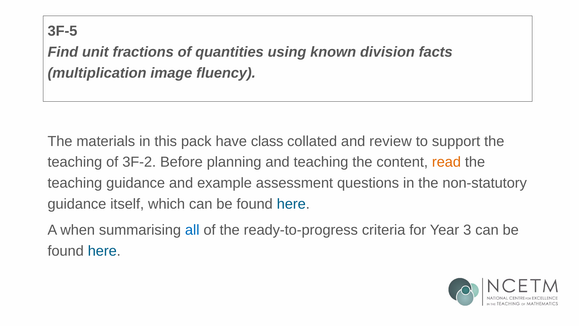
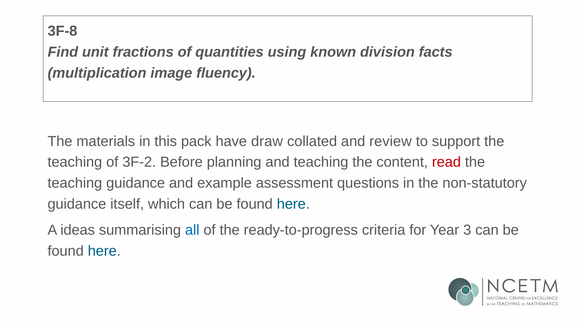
3F-5: 3F-5 -> 3F-8
class: class -> draw
read colour: orange -> red
when: when -> ideas
